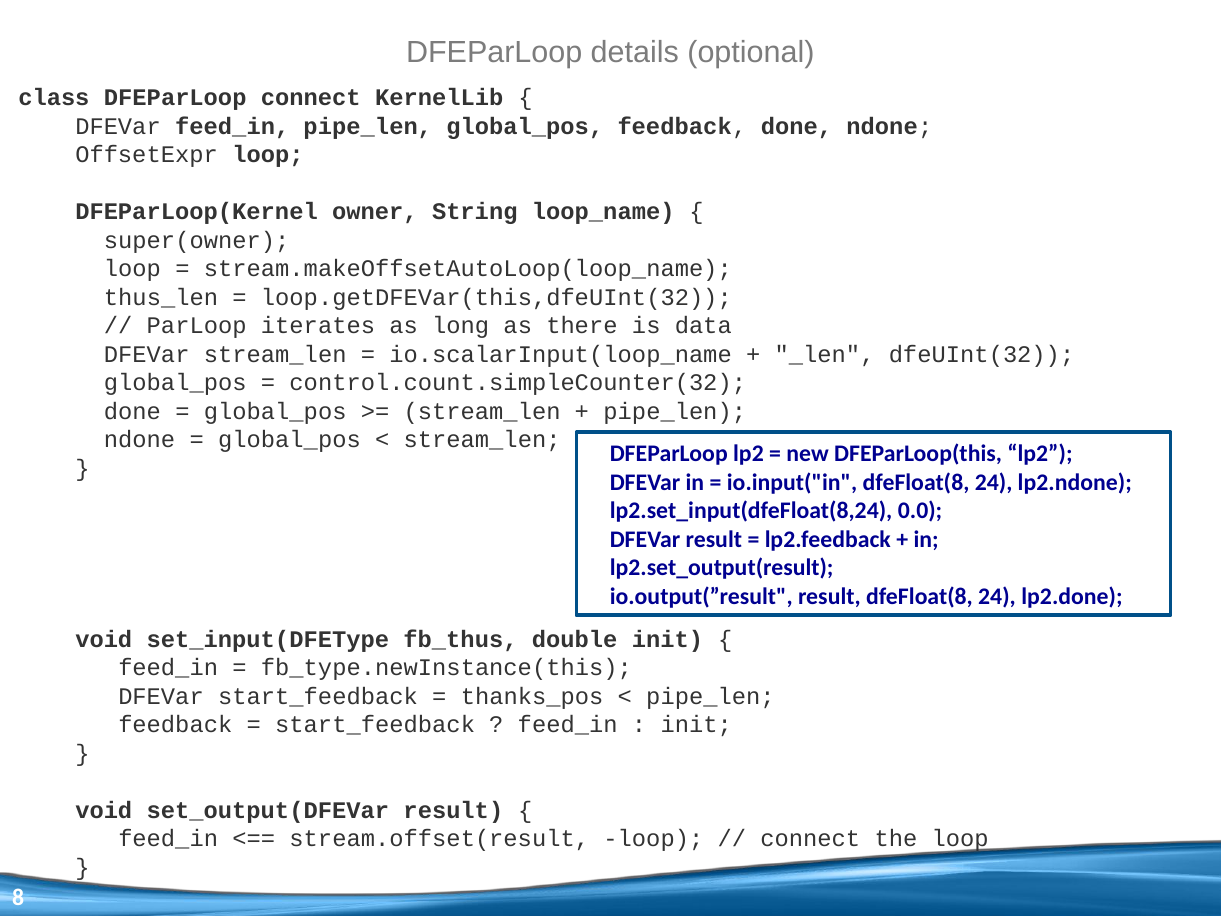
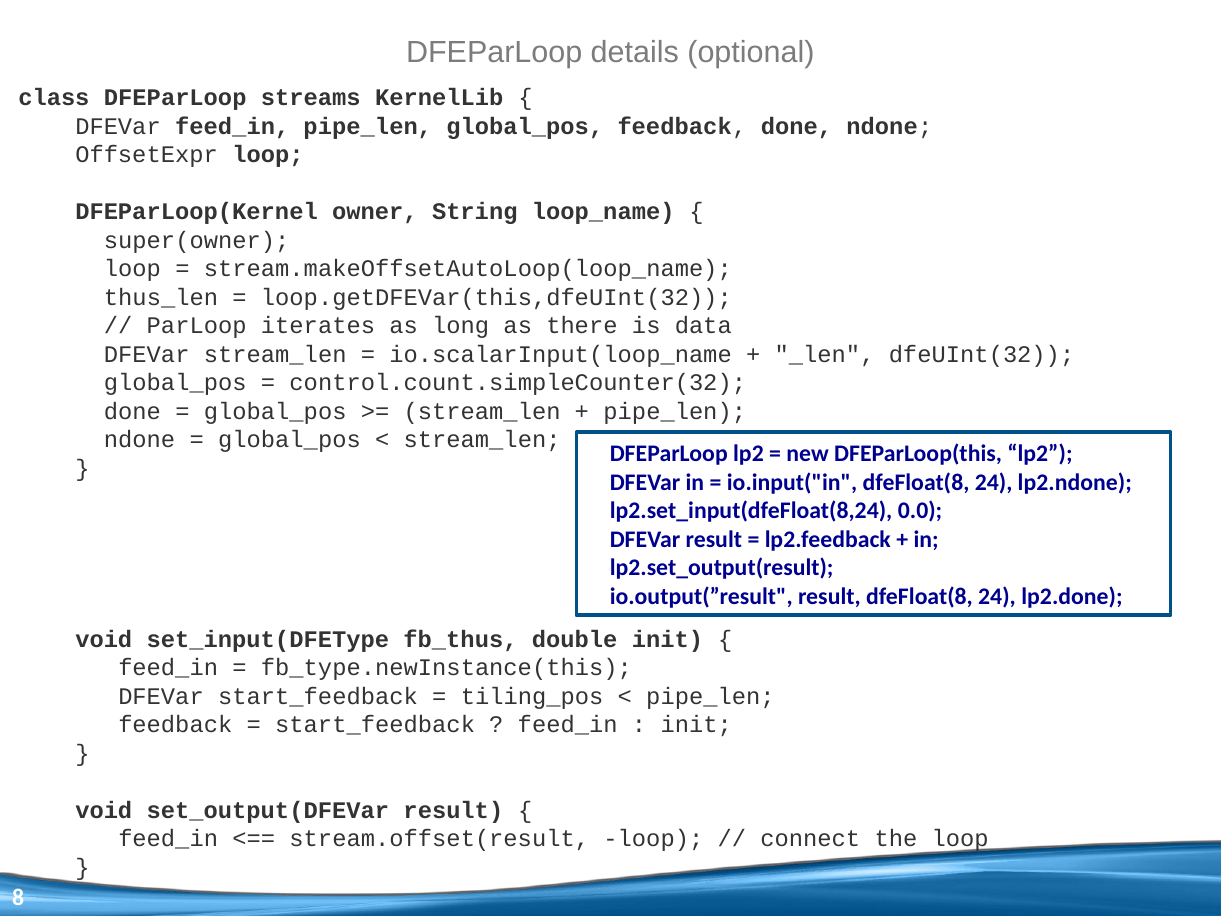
DFEParLoop connect: connect -> streams
thanks_pos: thanks_pos -> tiling_pos
